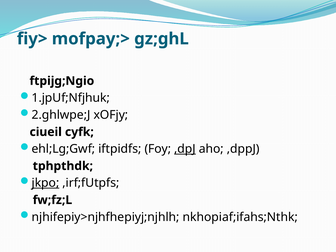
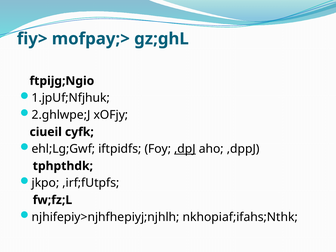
jkpo underline: present -> none
